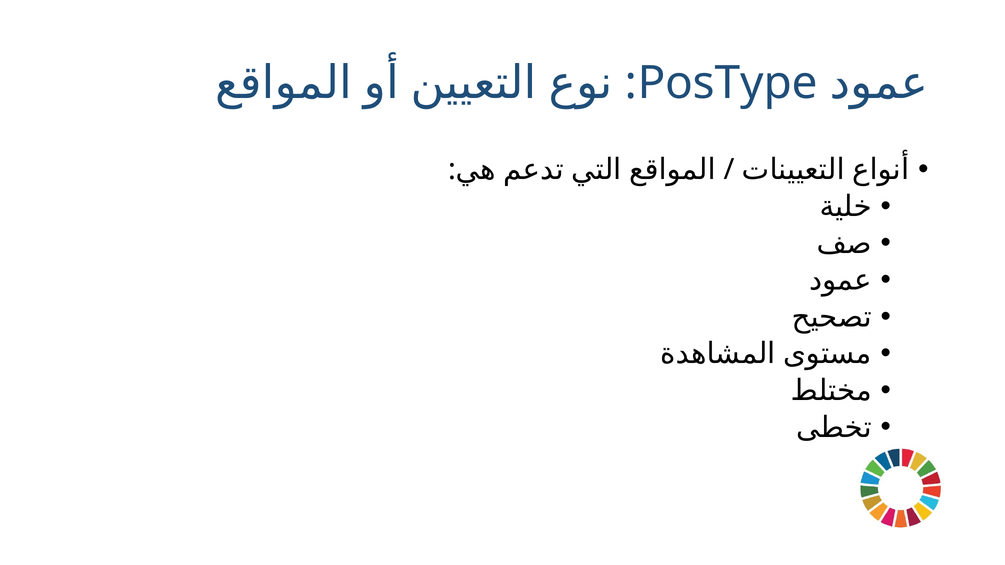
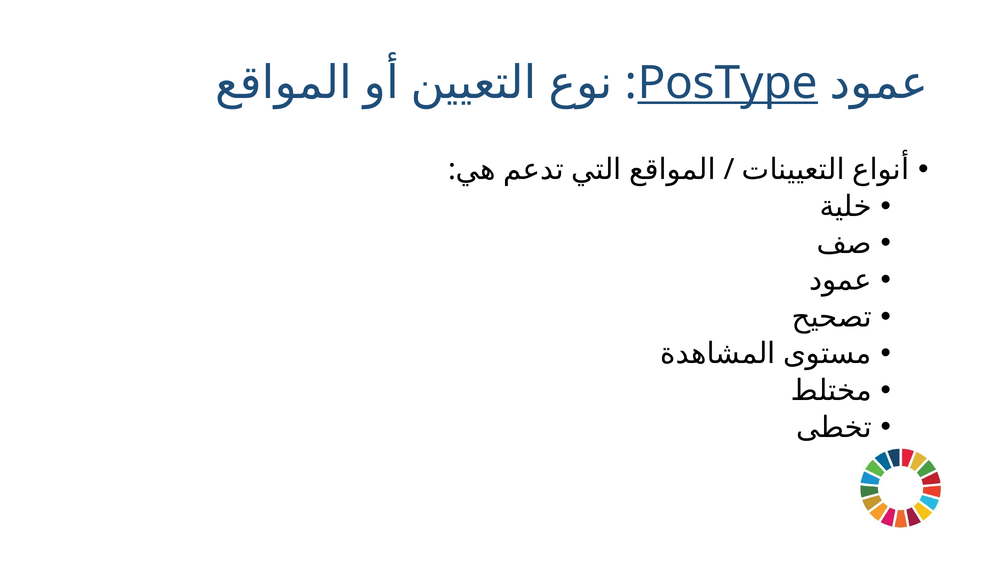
PosType underline: none -> present
